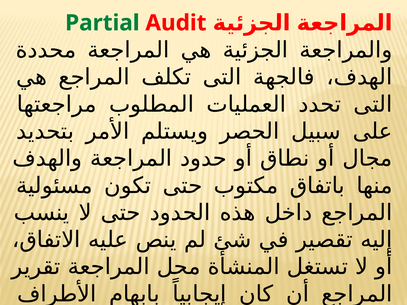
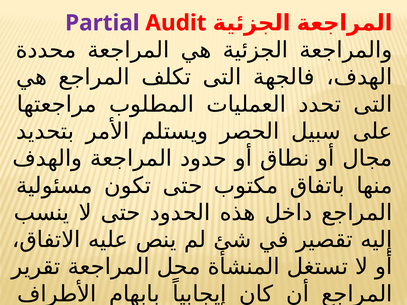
Partial colour: green -> purple
